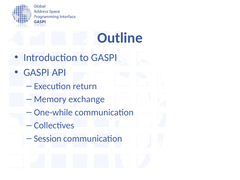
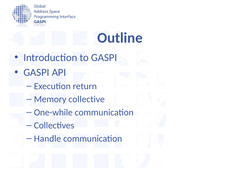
exchange: exchange -> collective
Session: Session -> Handle
